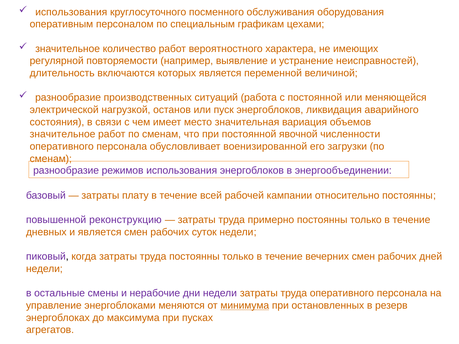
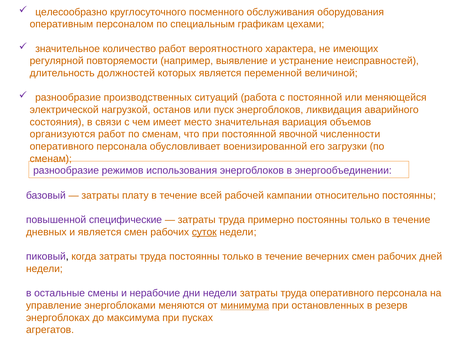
использования at (71, 12): использования -> целесообразно
включаются: включаются -> должностей
значительное at (63, 134): значительное -> организуются
реконструкцию: реконструкцию -> специфические
суток underline: none -> present
